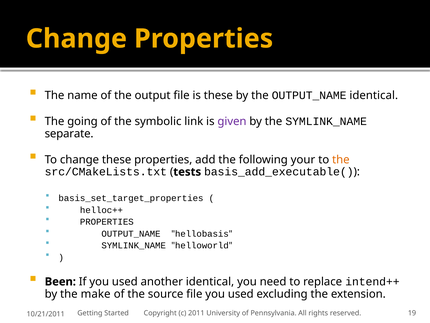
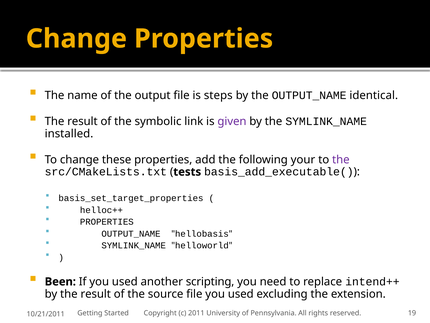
is these: these -> steps
going at (82, 121): going -> result
separate: separate -> installed
the at (341, 159) colour: orange -> purple
another identical: identical -> scripting
by the make: make -> result
